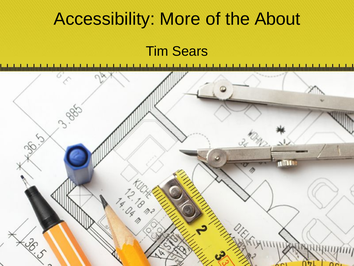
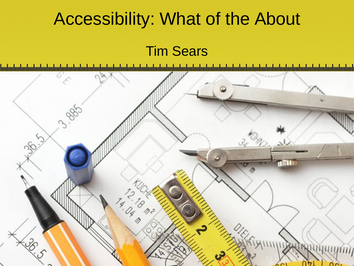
More: More -> What
